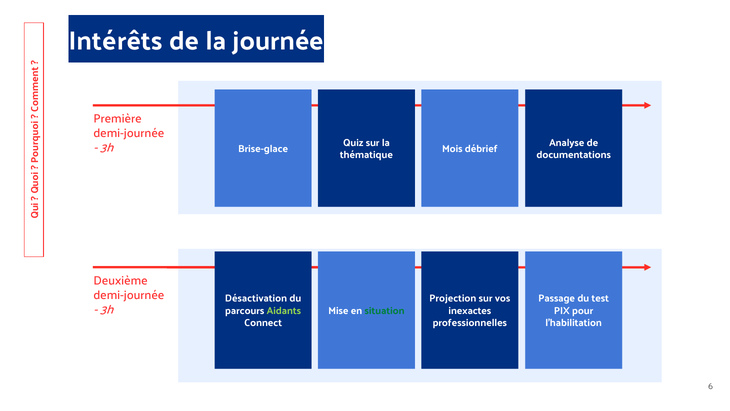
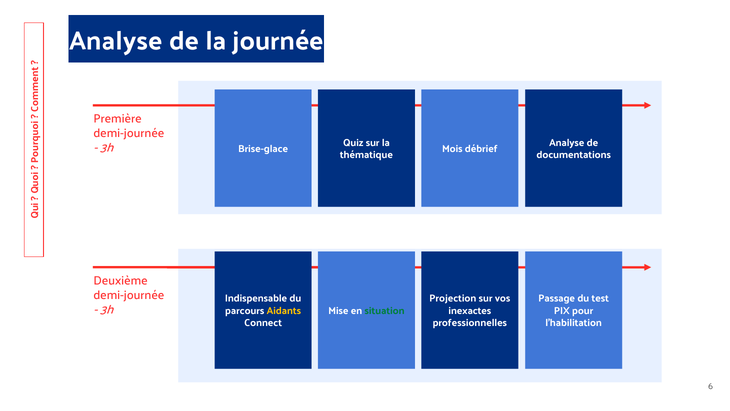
Intérêts at (116, 41): Intérêts -> Analyse
Désactivation: Désactivation -> Indispensable
Aidants colour: light green -> yellow
